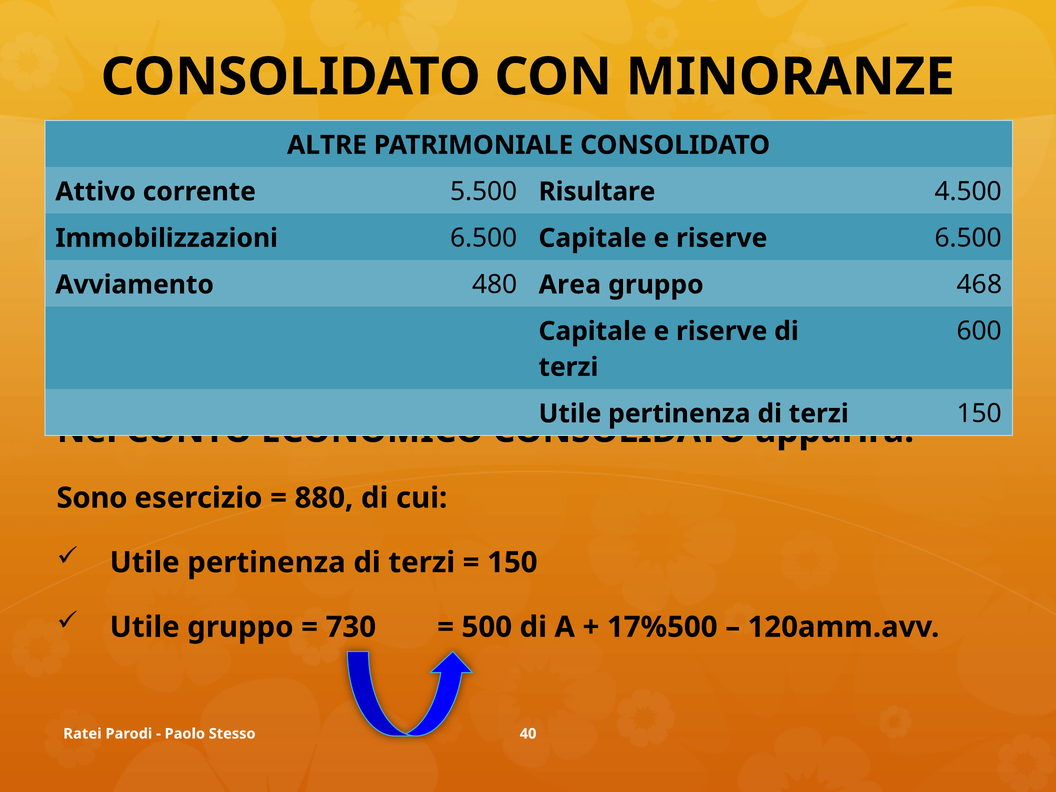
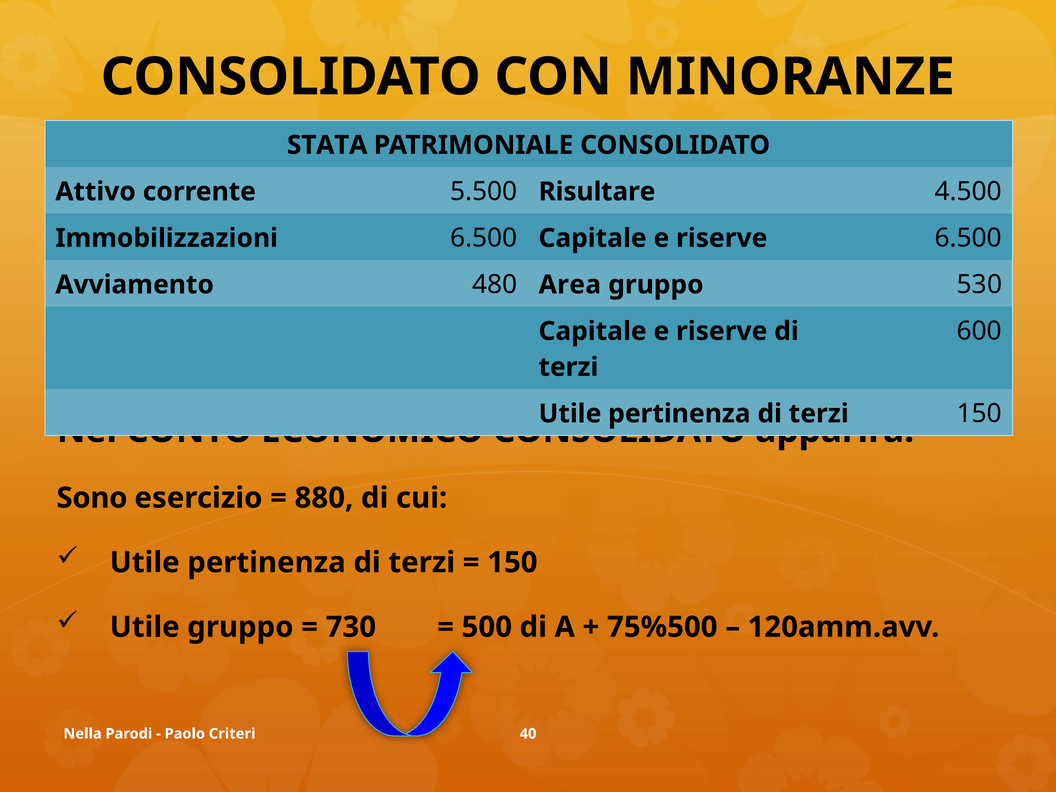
ALTRE: ALTRE -> STATA
468: 468 -> 530
17%500: 17%500 -> 75%500
Ratei: Ratei -> Nella
Stesso: Stesso -> Criteri
